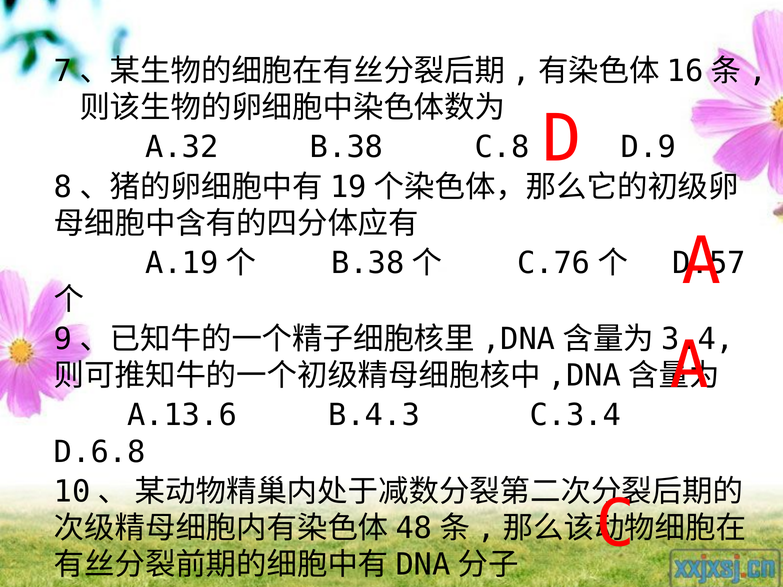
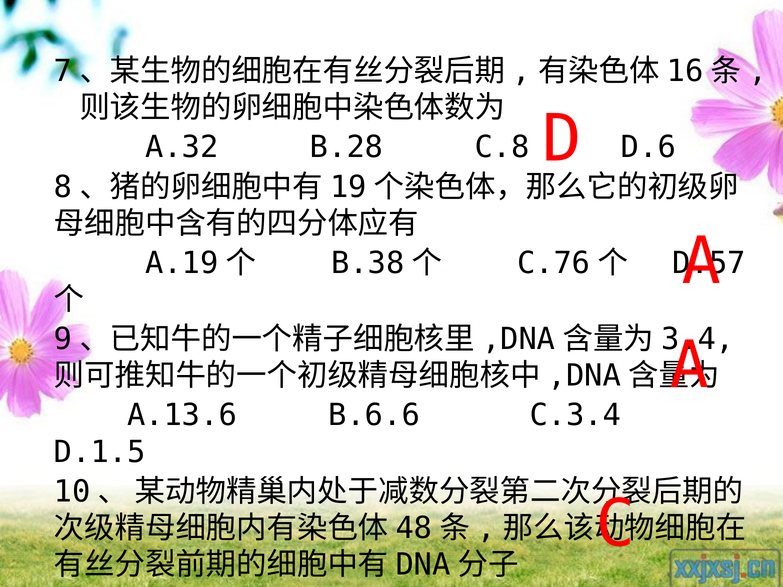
B.38: B.38 -> B.28
D.9: D.9 -> D.6
B.4.3: B.4.3 -> B.6.6
D.6.8: D.6.8 -> D.1.5
